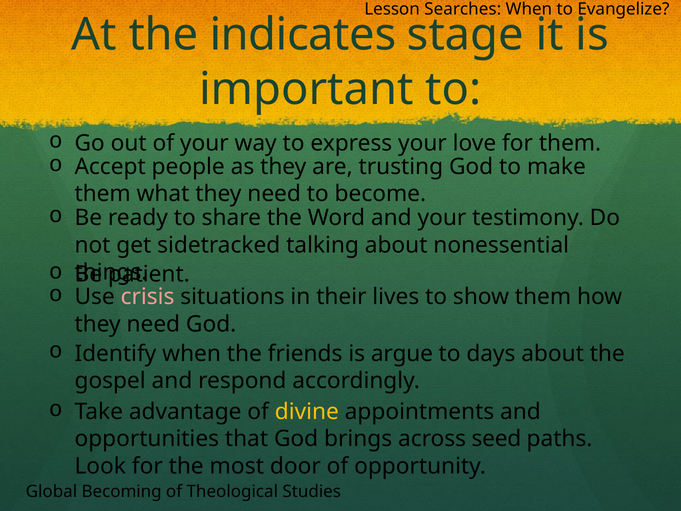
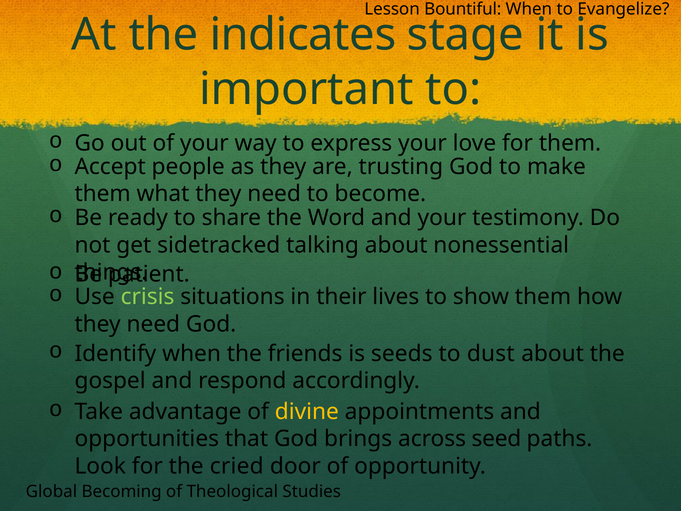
Searches: Searches -> Bountiful
crisis colour: pink -> light green
argue: argue -> seeds
days: days -> dust
most: most -> cried
